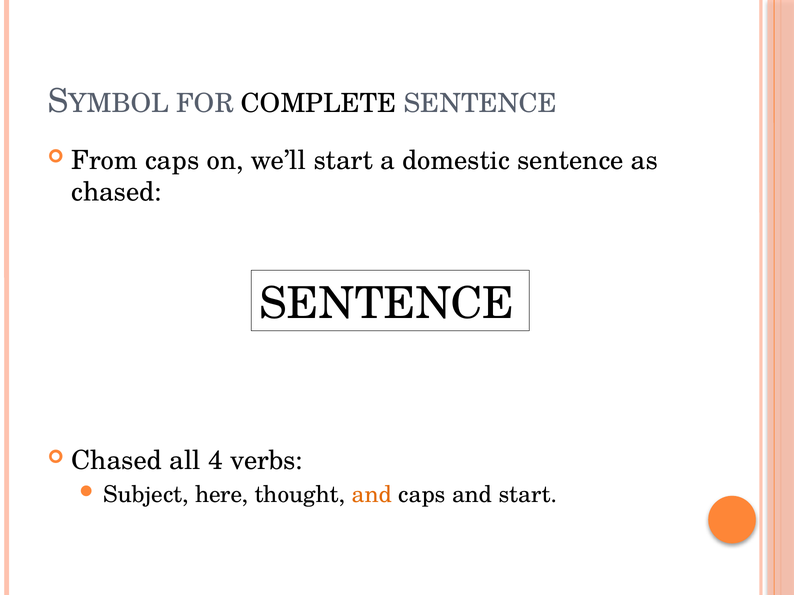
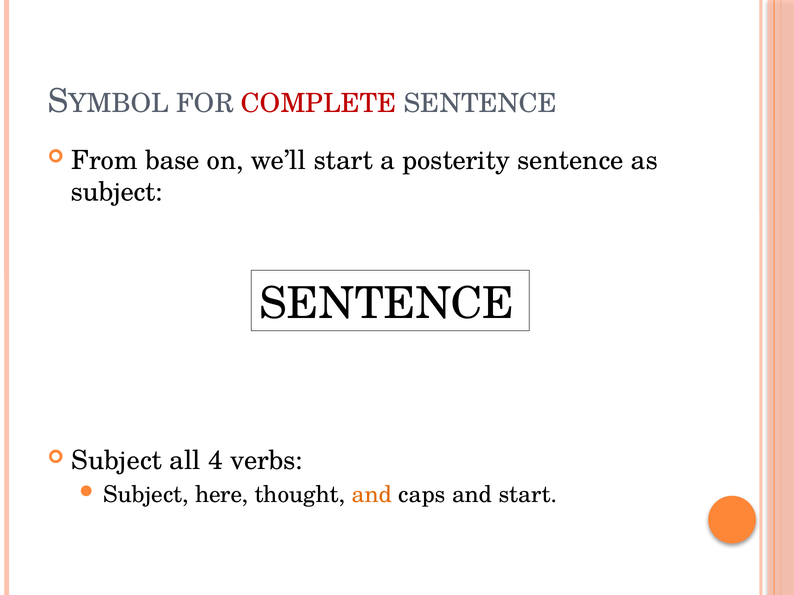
COMPLETE colour: black -> red
From caps: caps -> base
domestic: domestic -> posterity
chased at (117, 192): chased -> subject
Chased at (117, 461): Chased -> Subject
